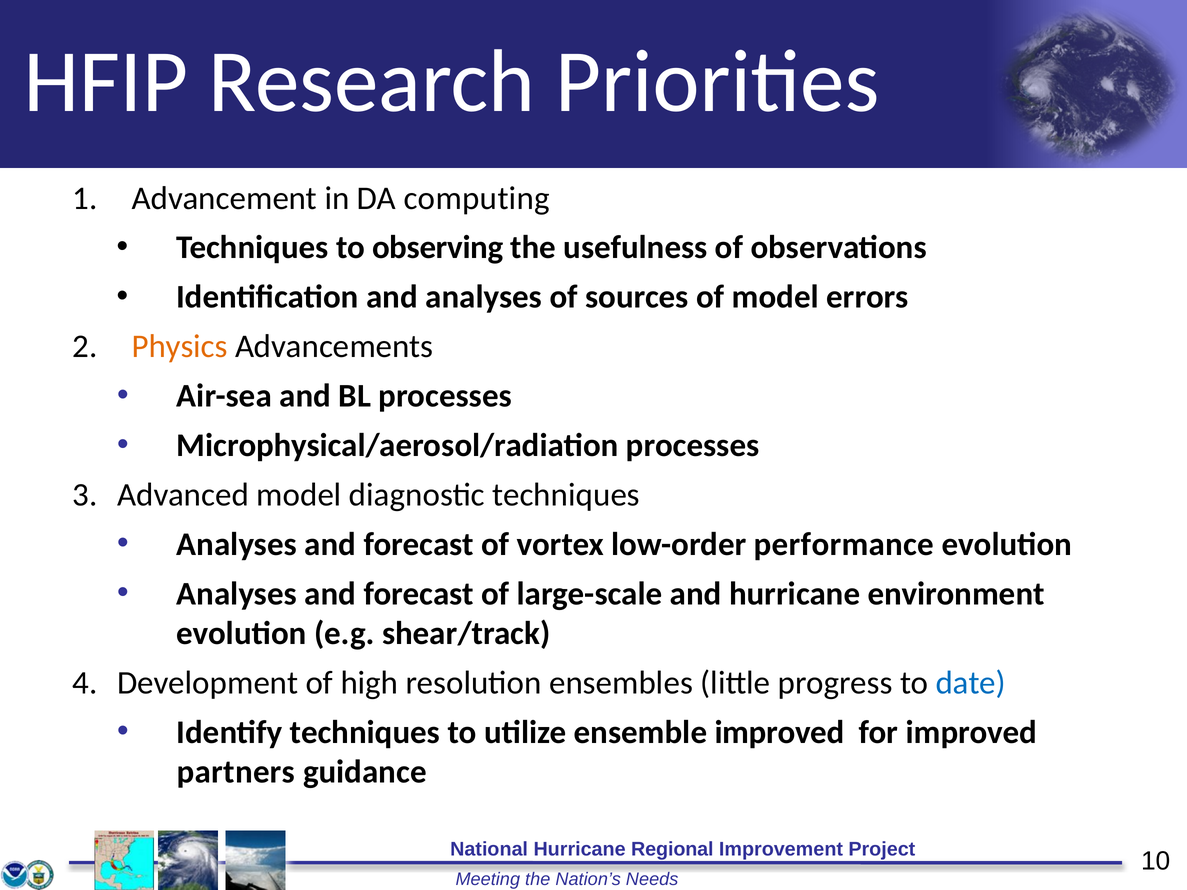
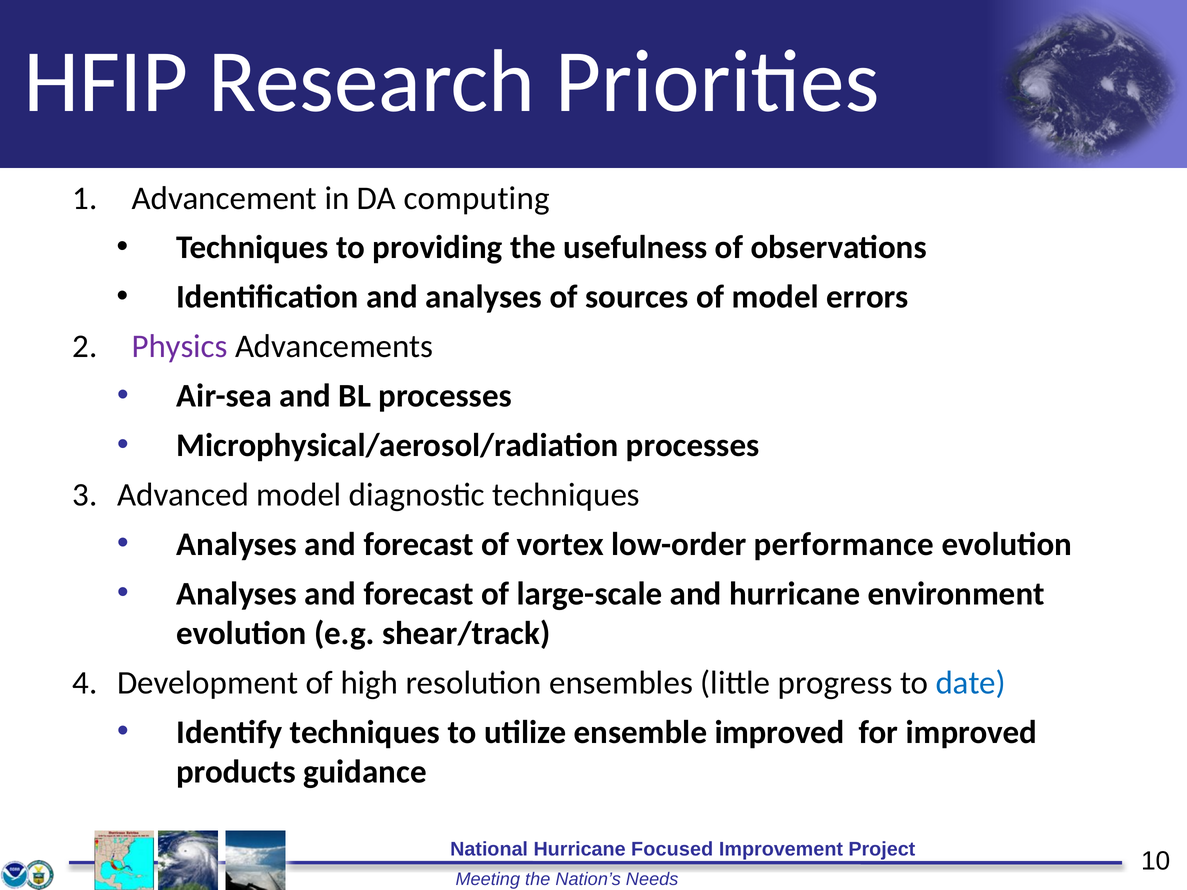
observing: observing -> providing
Physics colour: orange -> purple
partners: partners -> products
Regional: Regional -> Focused
